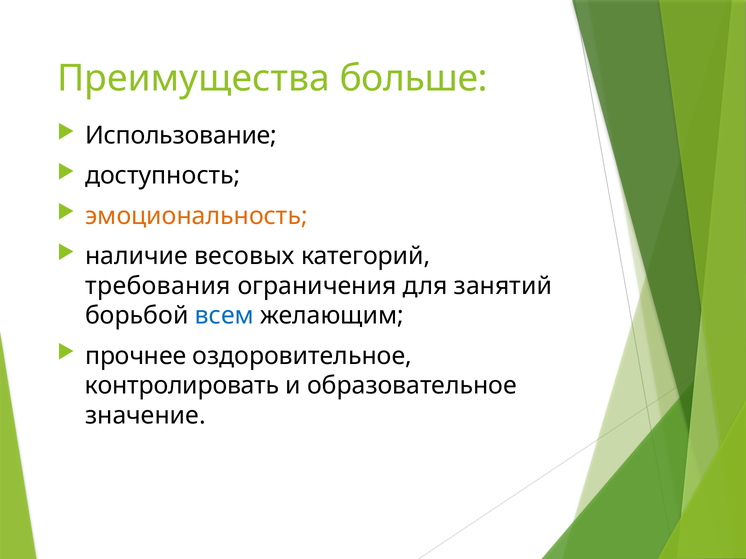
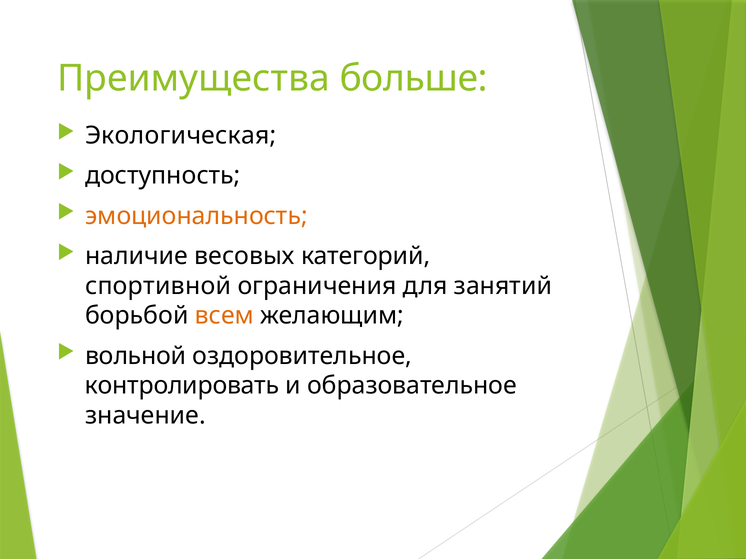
Использование: Использование -> Экологическая
требования: требования -> спортивной
всем colour: blue -> orange
прочнее: прочнее -> вольной
